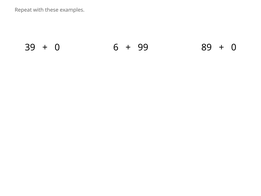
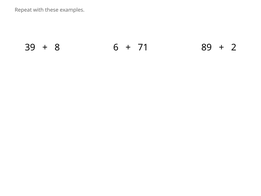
0 at (57, 47): 0 -> 8
99: 99 -> 71
0 at (234, 47): 0 -> 2
